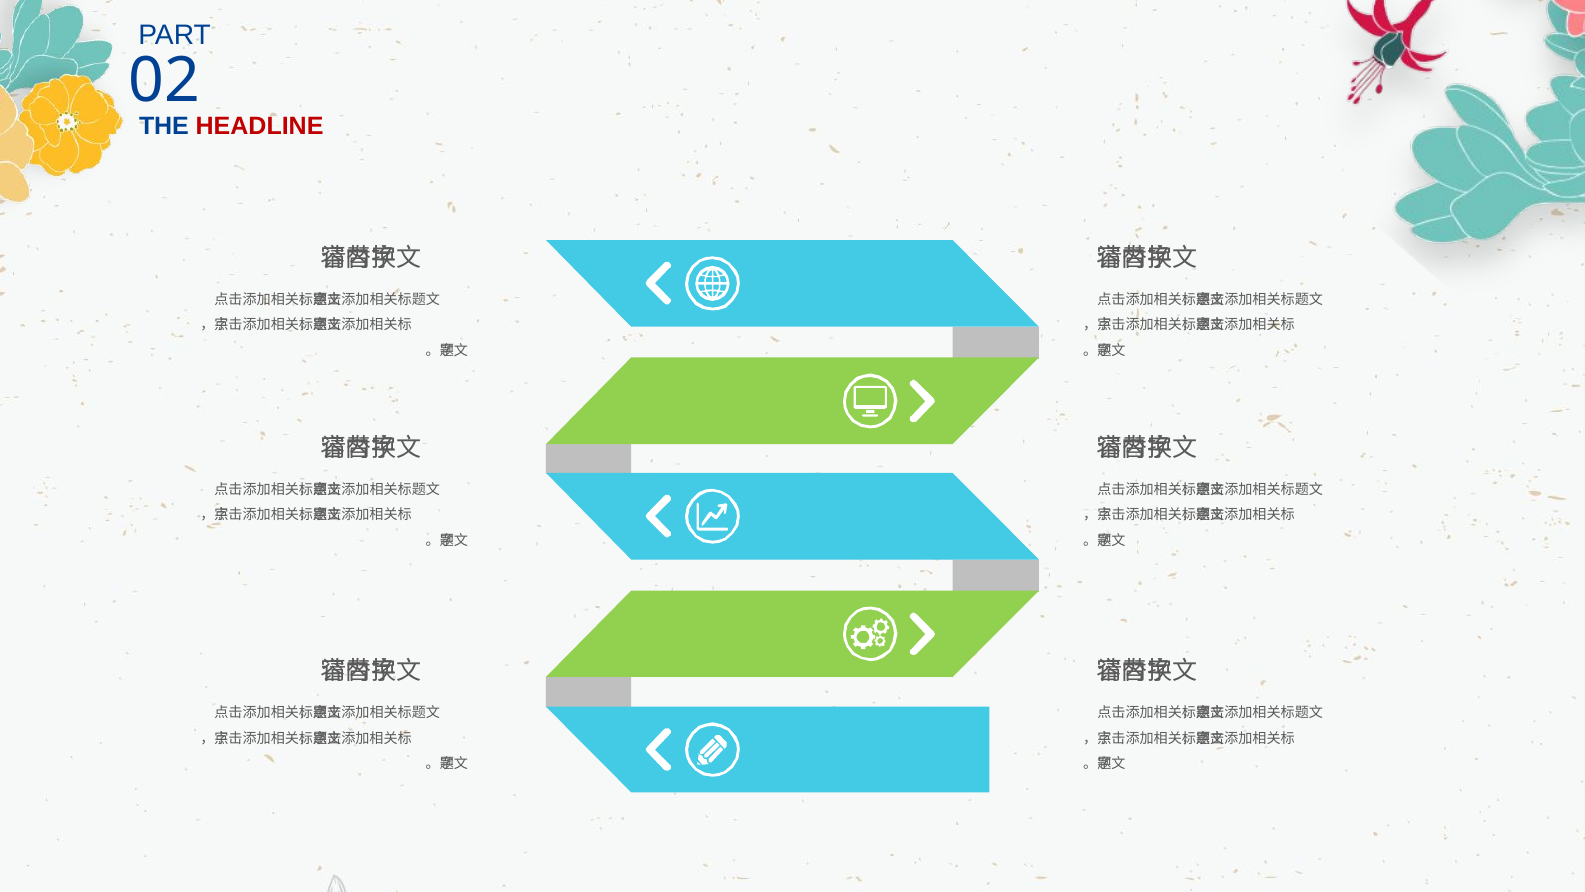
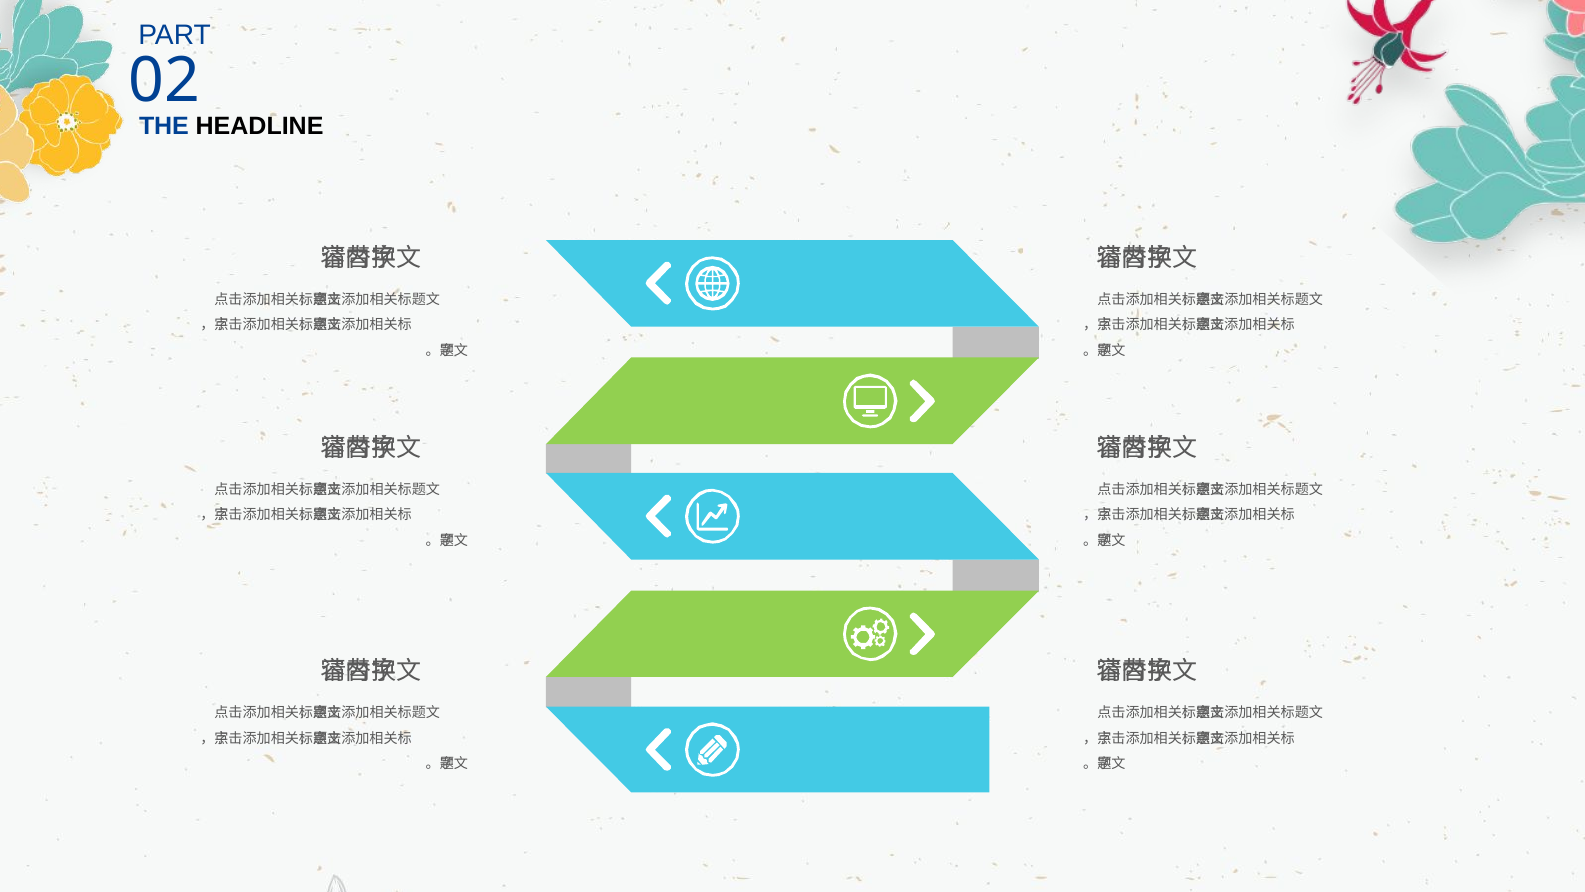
HEADLINE colour: red -> black
